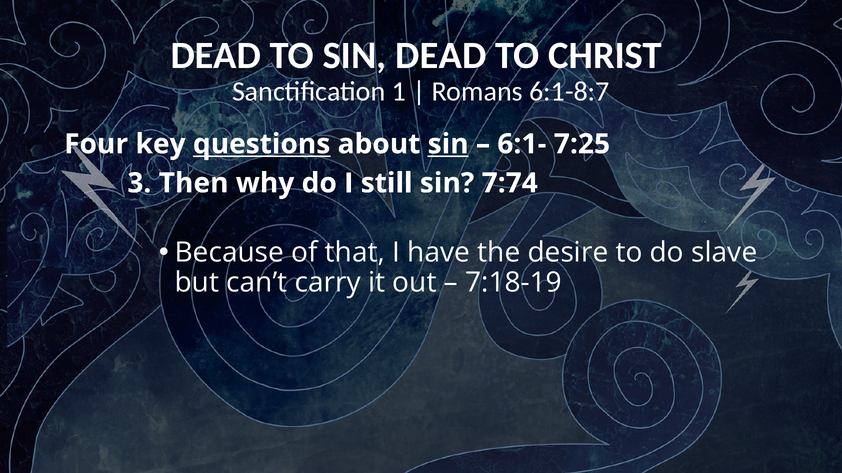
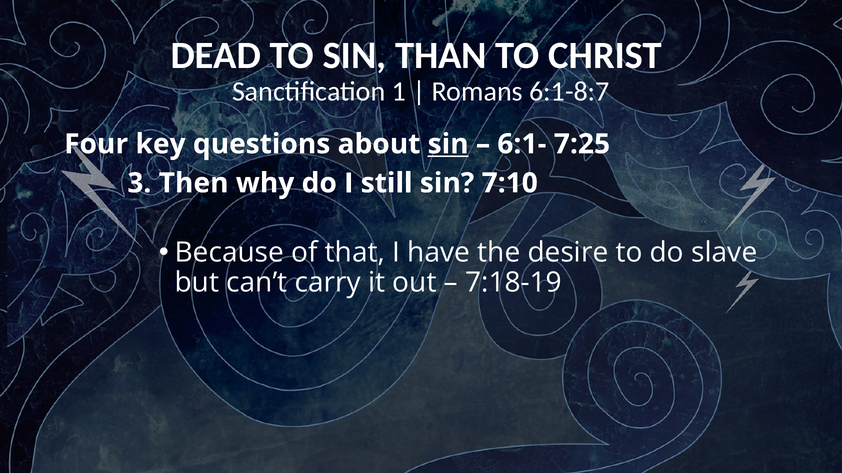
SIN DEAD: DEAD -> THAN
questions underline: present -> none
7:74: 7:74 -> 7:10
